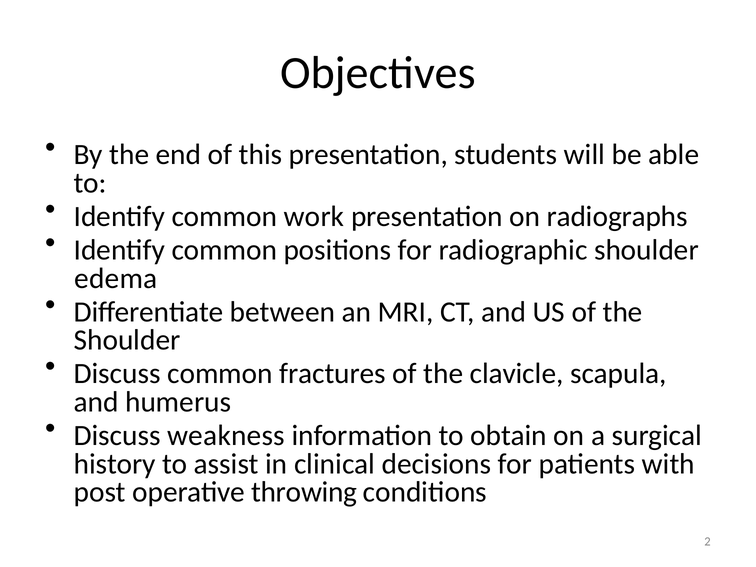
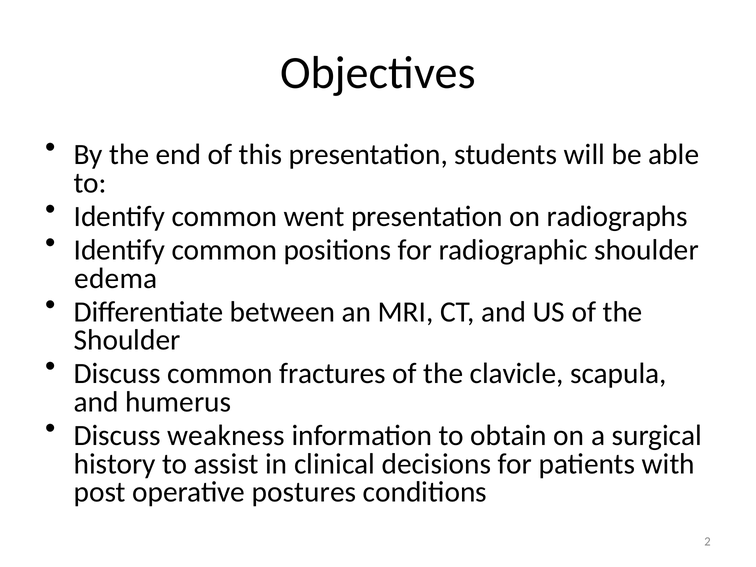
work: work -> went
throwing: throwing -> postures
